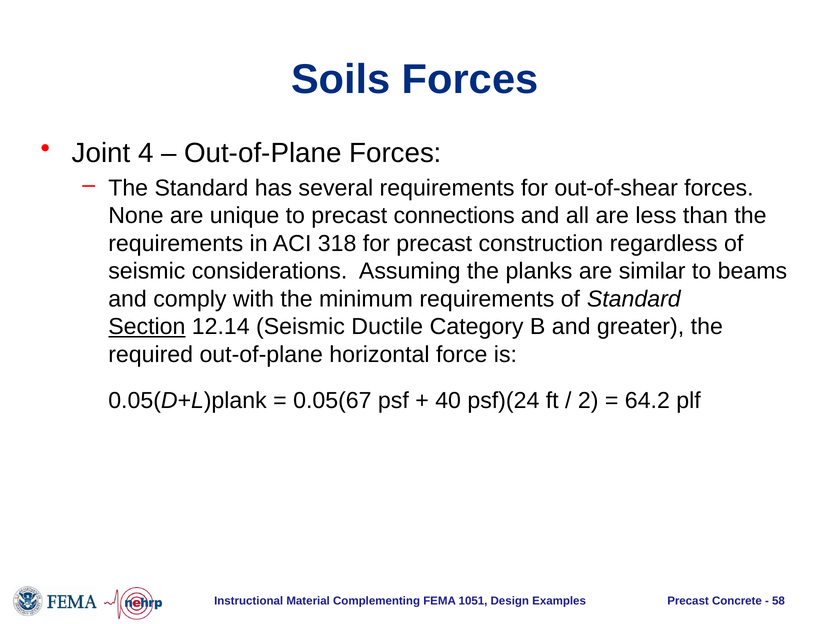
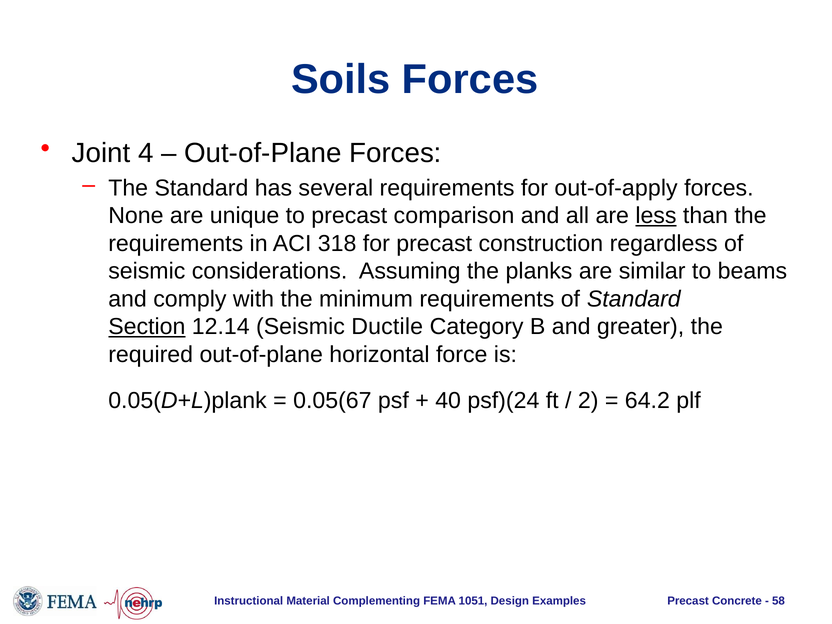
out-of-shear: out-of-shear -> out-of-apply
connections: connections -> comparison
less underline: none -> present
